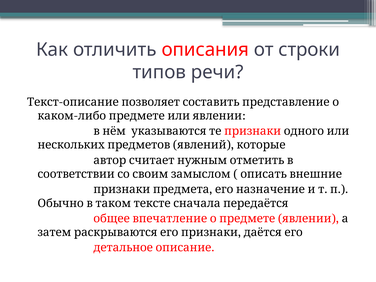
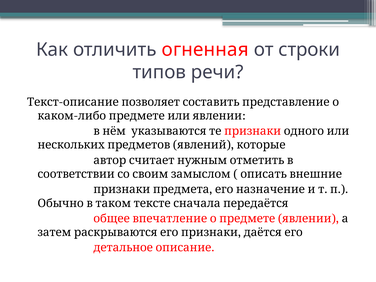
описания: описания -> огненная
